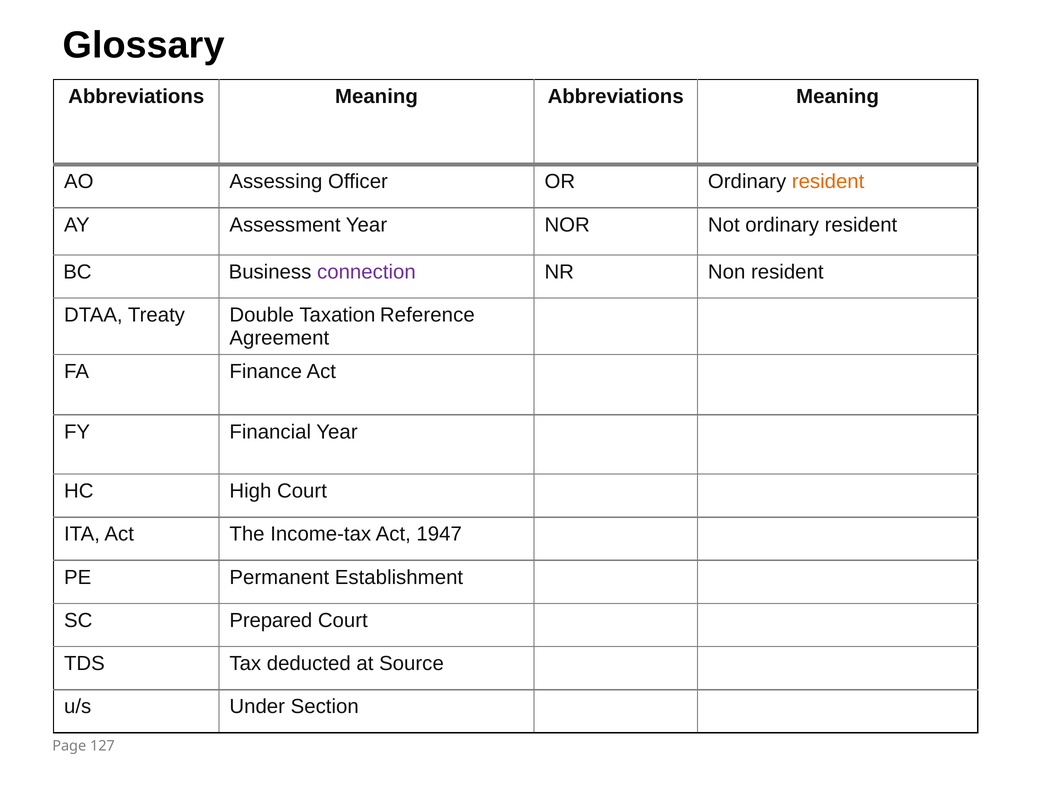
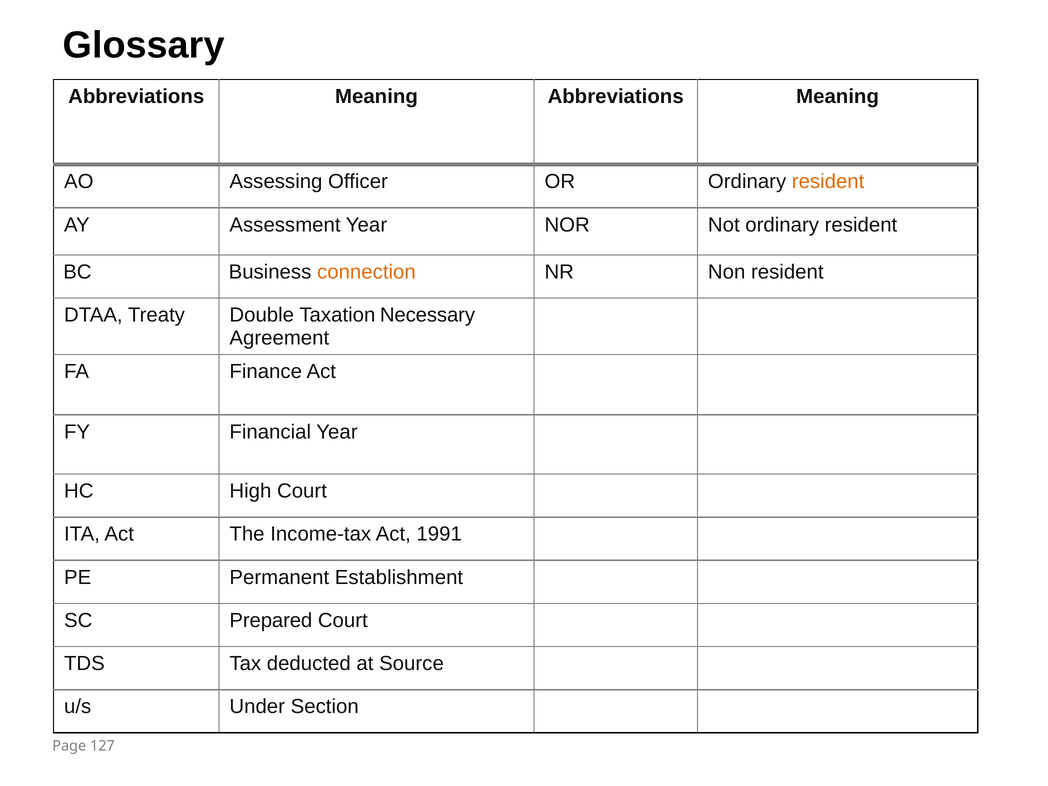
connection colour: purple -> orange
Reference: Reference -> Necessary
1947: 1947 -> 1991
